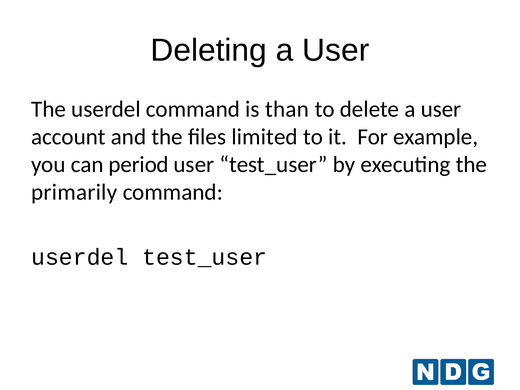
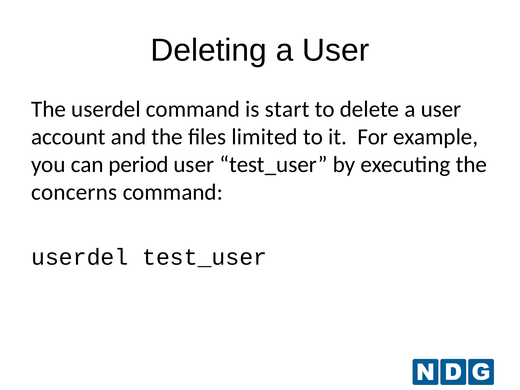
than: than -> start
primarily: primarily -> concerns
